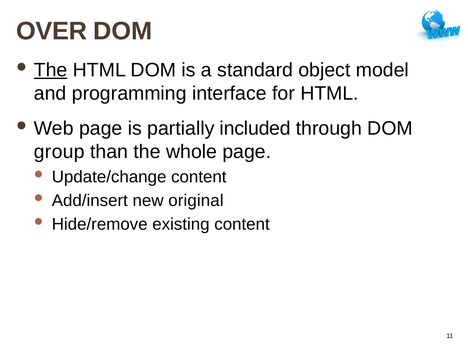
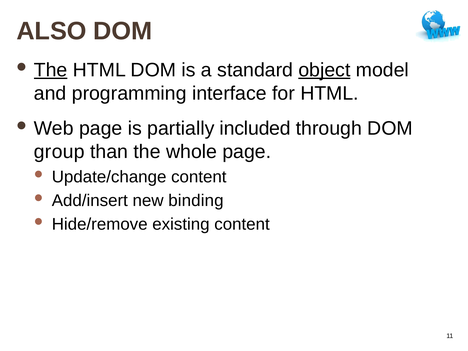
OVER: OVER -> ALSO
object underline: none -> present
original: original -> binding
